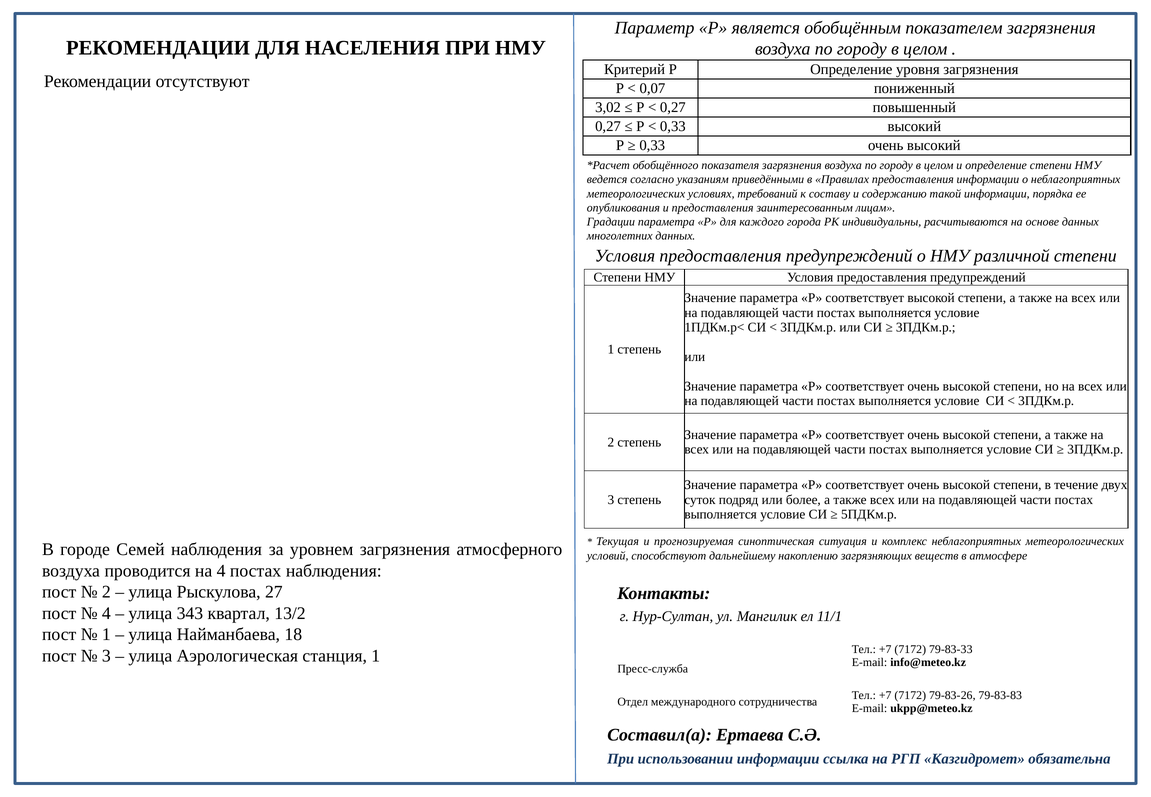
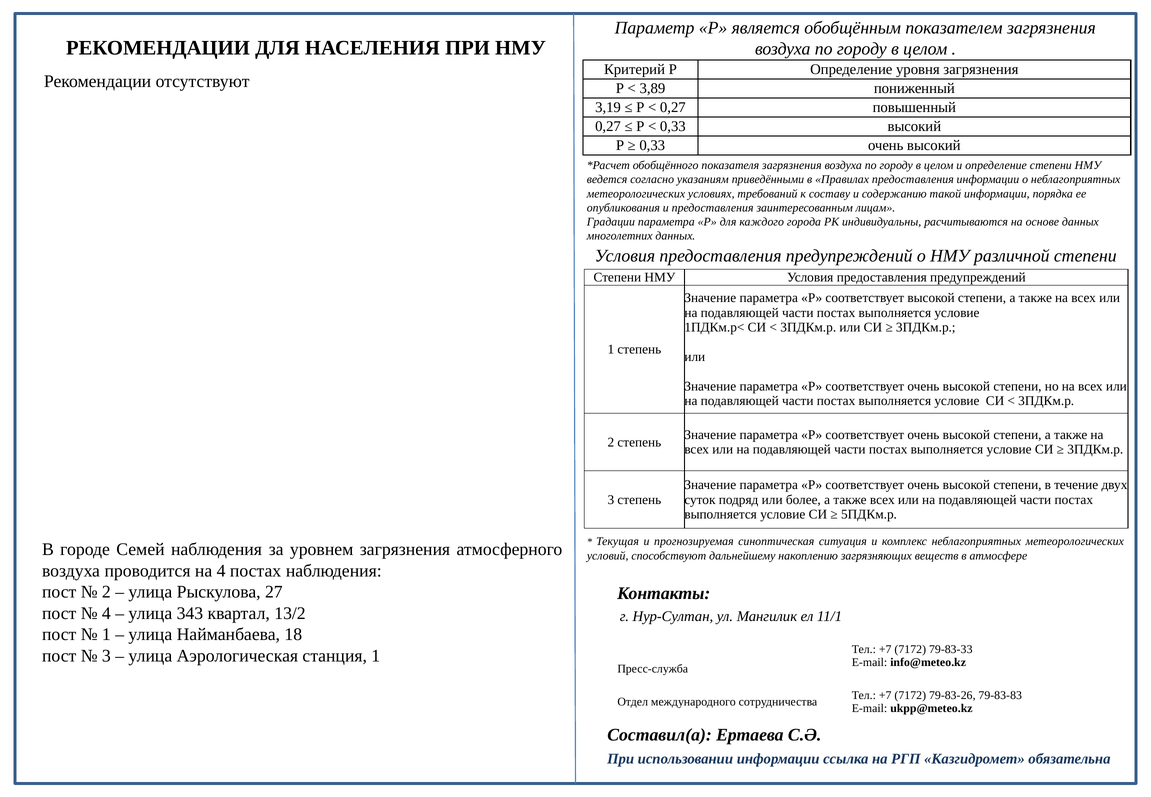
0,07: 0,07 -> 3,89
3,02: 3,02 -> 3,19
